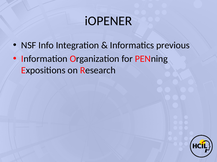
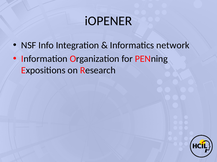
previous: previous -> network
